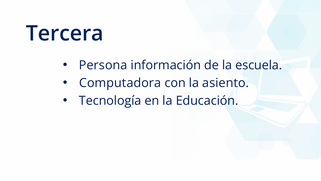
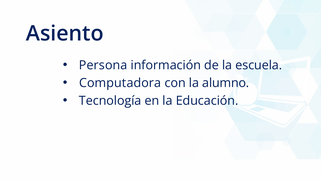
Tercera: Tercera -> Asiento
asiento: asiento -> alumno
